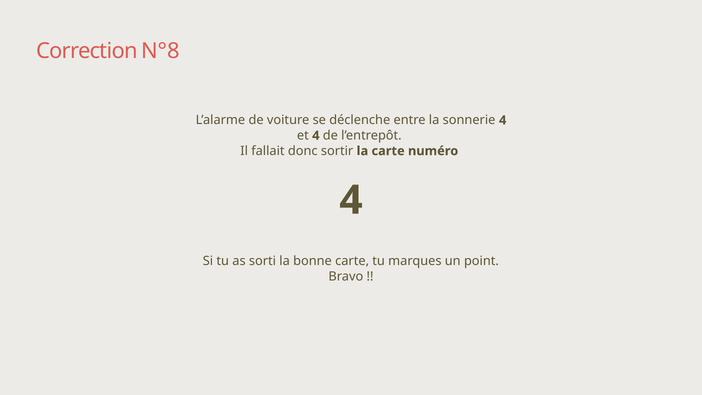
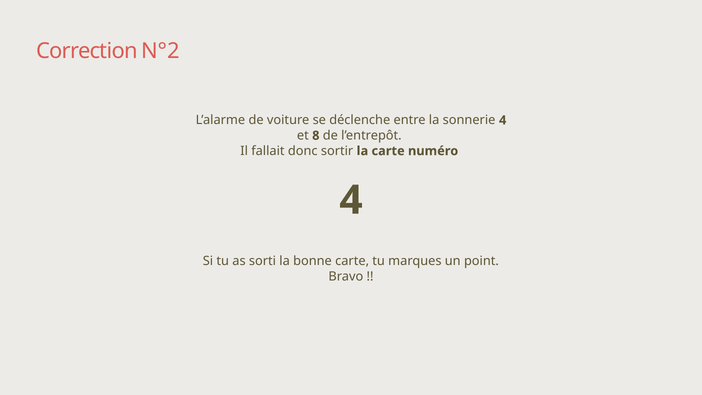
N°8: N°8 -> N°2
et 4: 4 -> 8
